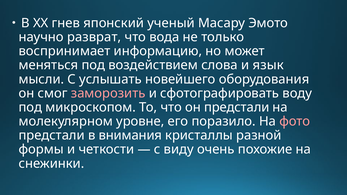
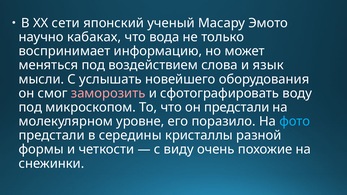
гнев: гнев -> сети
разврат: разврат -> кабаках
фото colour: pink -> light blue
внимания: внимания -> середины
